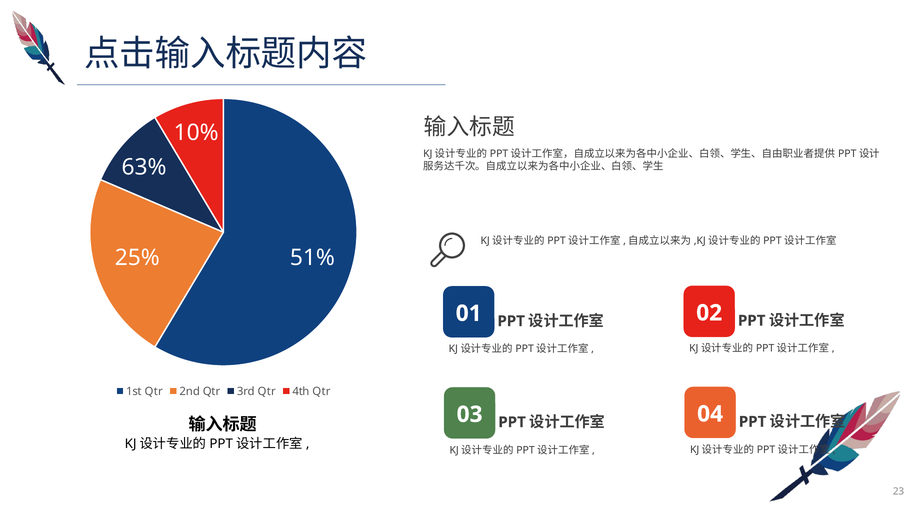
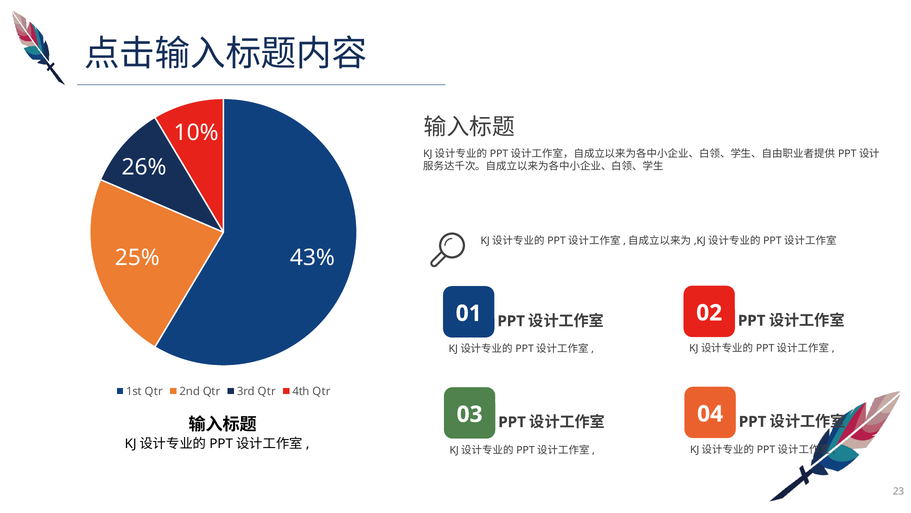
63%: 63% -> 26%
51%: 51% -> 43%
